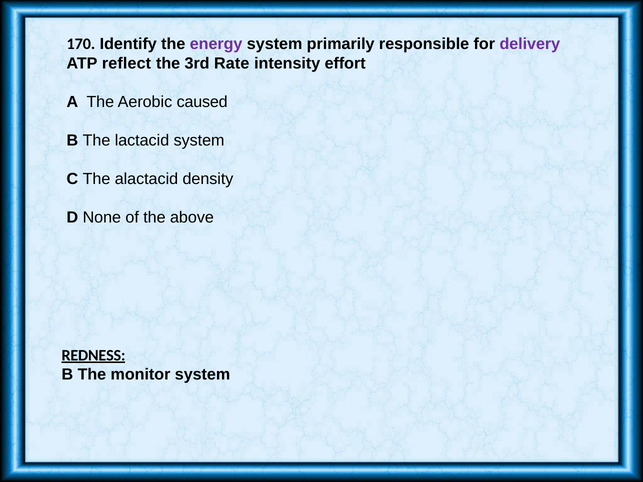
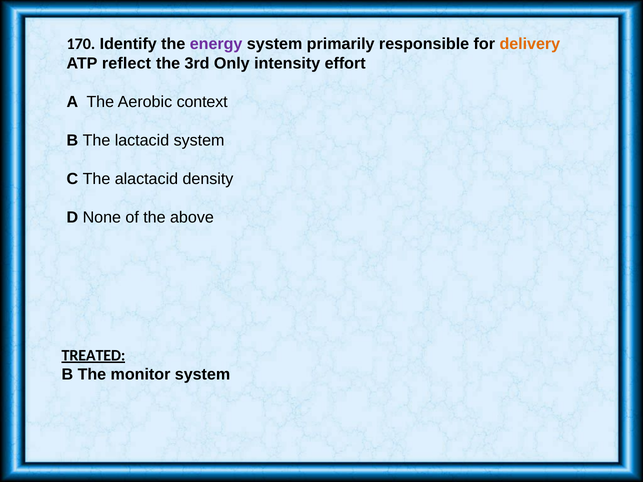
delivery colour: purple -> orange
Rate: Rate -> Only
caused: caused -> context
REDNESS: REDNESS -> TREATED
